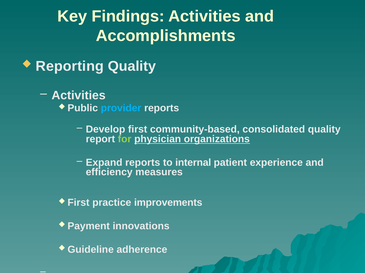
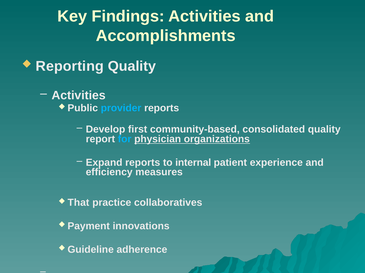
for colour: light green -> light blue
First at (79, 203): First -> That
improvements: improvements -> collaboratives
